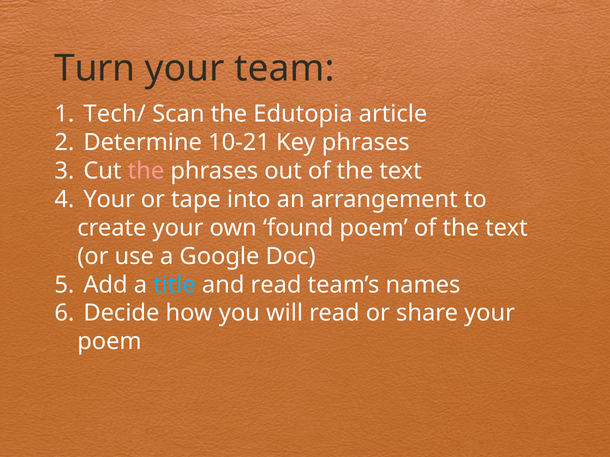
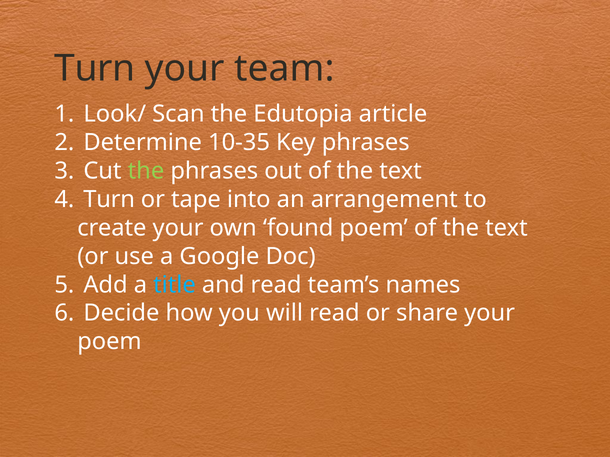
Tech/: Tech/ -> Look/
10-21: 10-21 -> 10-35
the at (146, 171) colour: pink -> light green
Your at (109, 200): Your -> Turn
